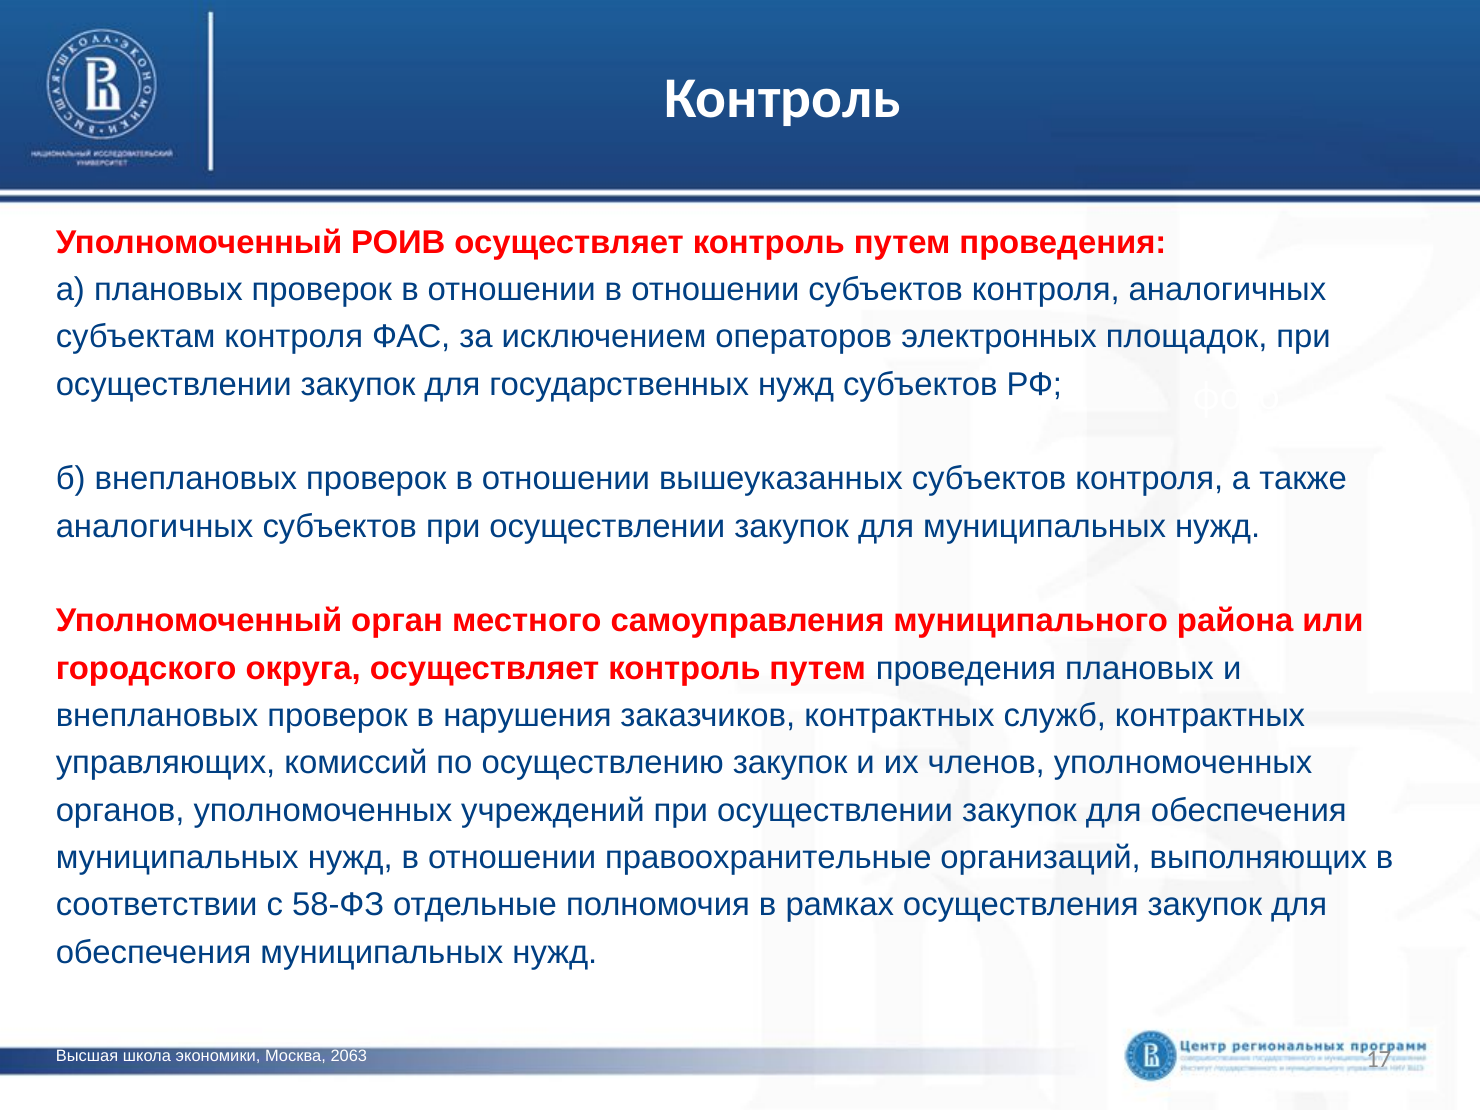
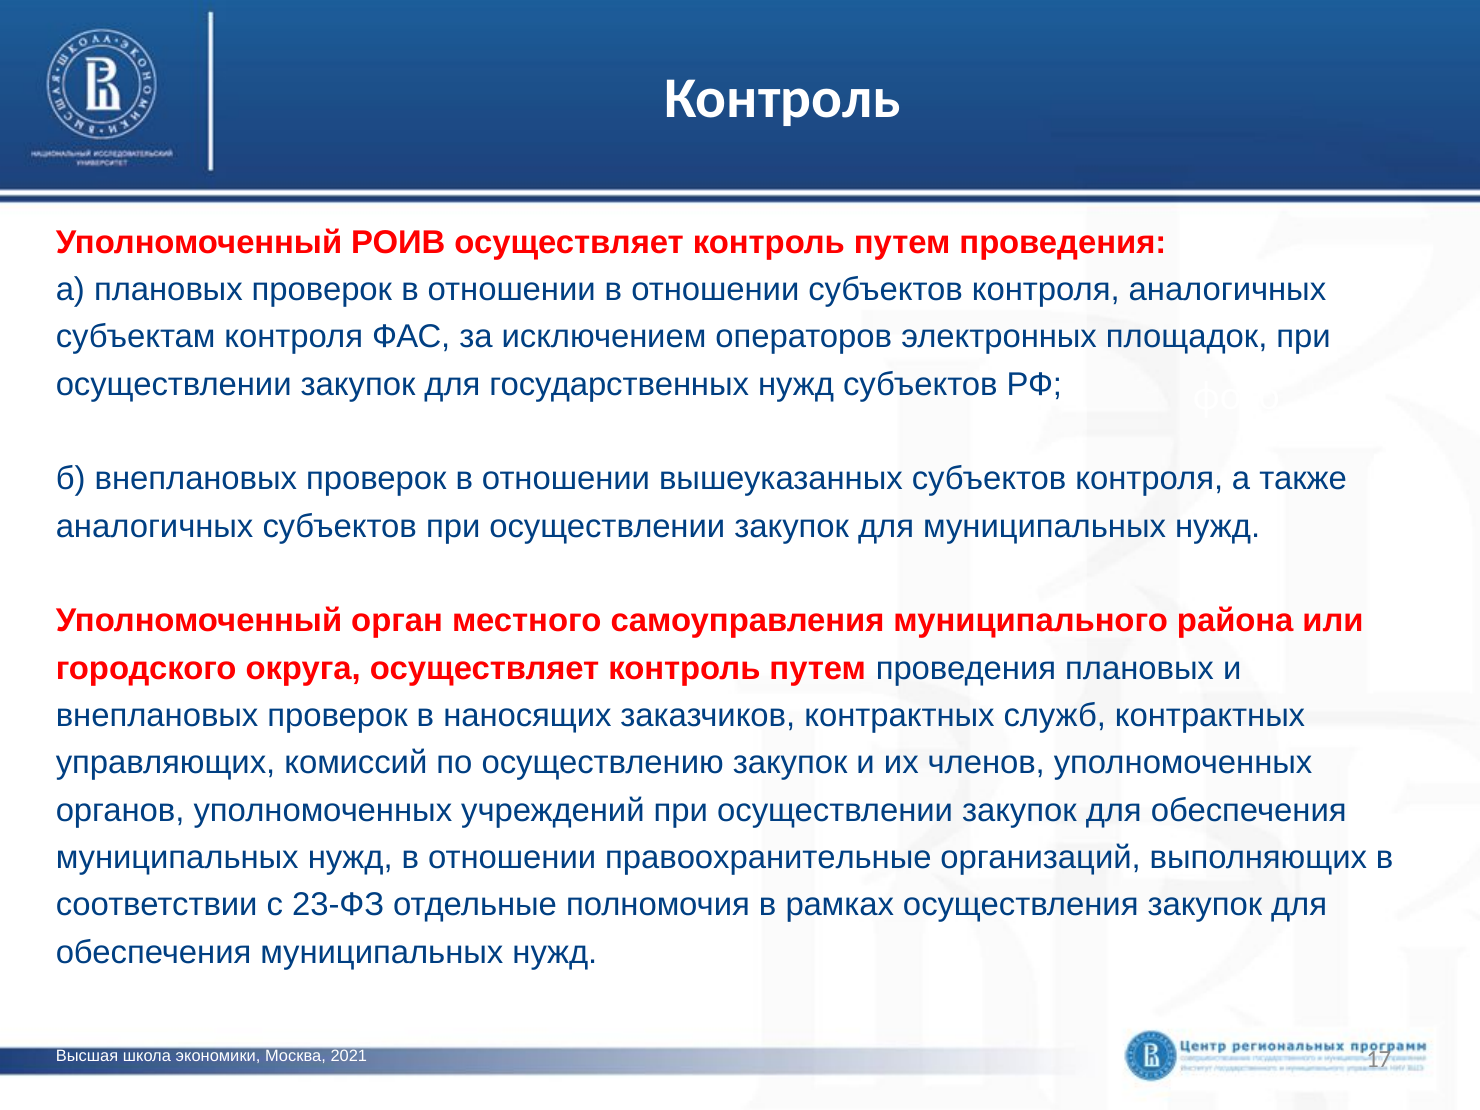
нарушения: нарушения -> наносящих
58-ФЗ: 58-ФЗ -> 23-ФЗ
2063: 2063 -> 2021
